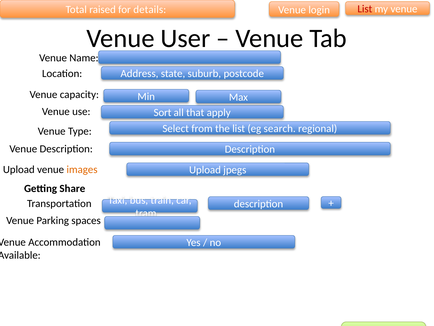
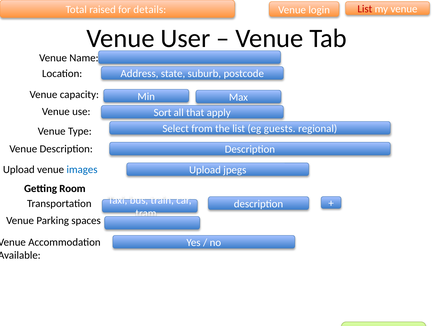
search: search -> guests
images colour: orange -> blue
Share: Share -> Room
